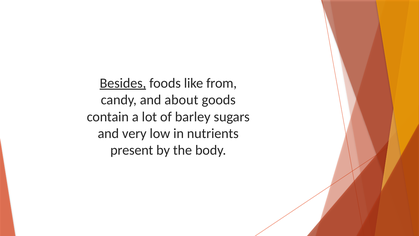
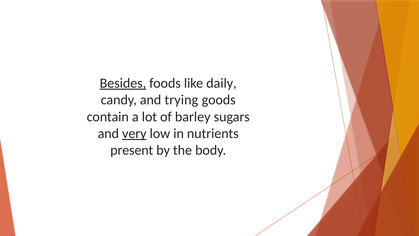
from: from -> daily
about: about -> trying
very underline: none -> present
